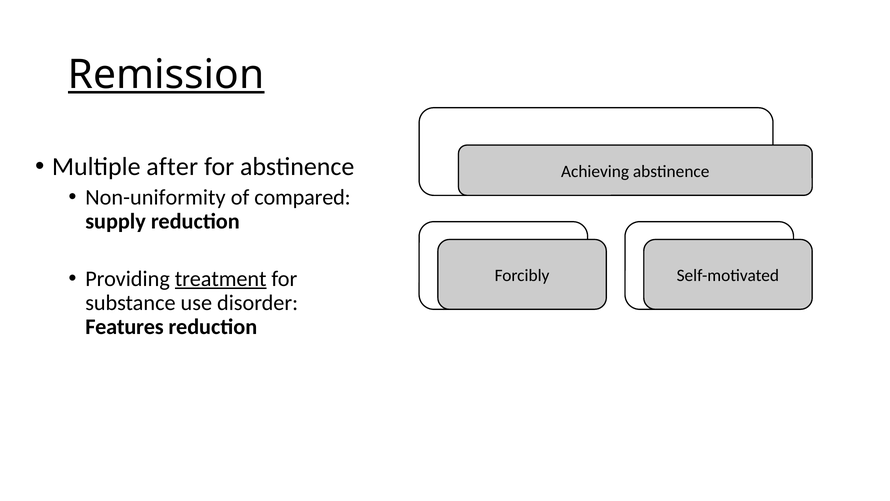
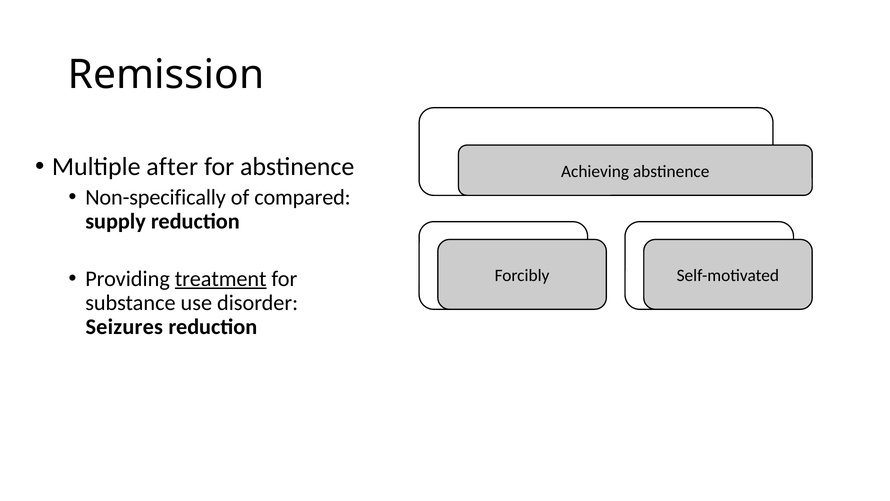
Remission underline: present -> none
Non-uniformity: Non-uniformity -> Non-specifically
Features: Features -> Seizures
